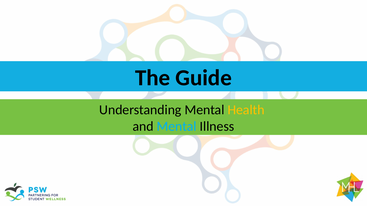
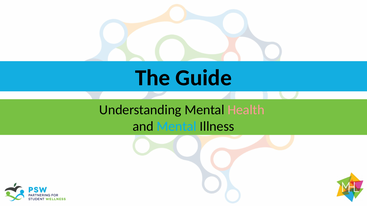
Health colour: yellow -> pink
